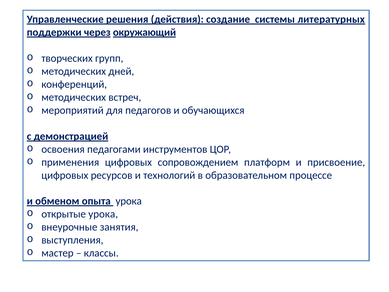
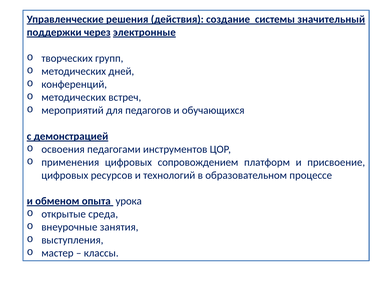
литературных: литературных -> значительный
окружающий: окружающий -> электронные
открытые урока: урока -> среда
